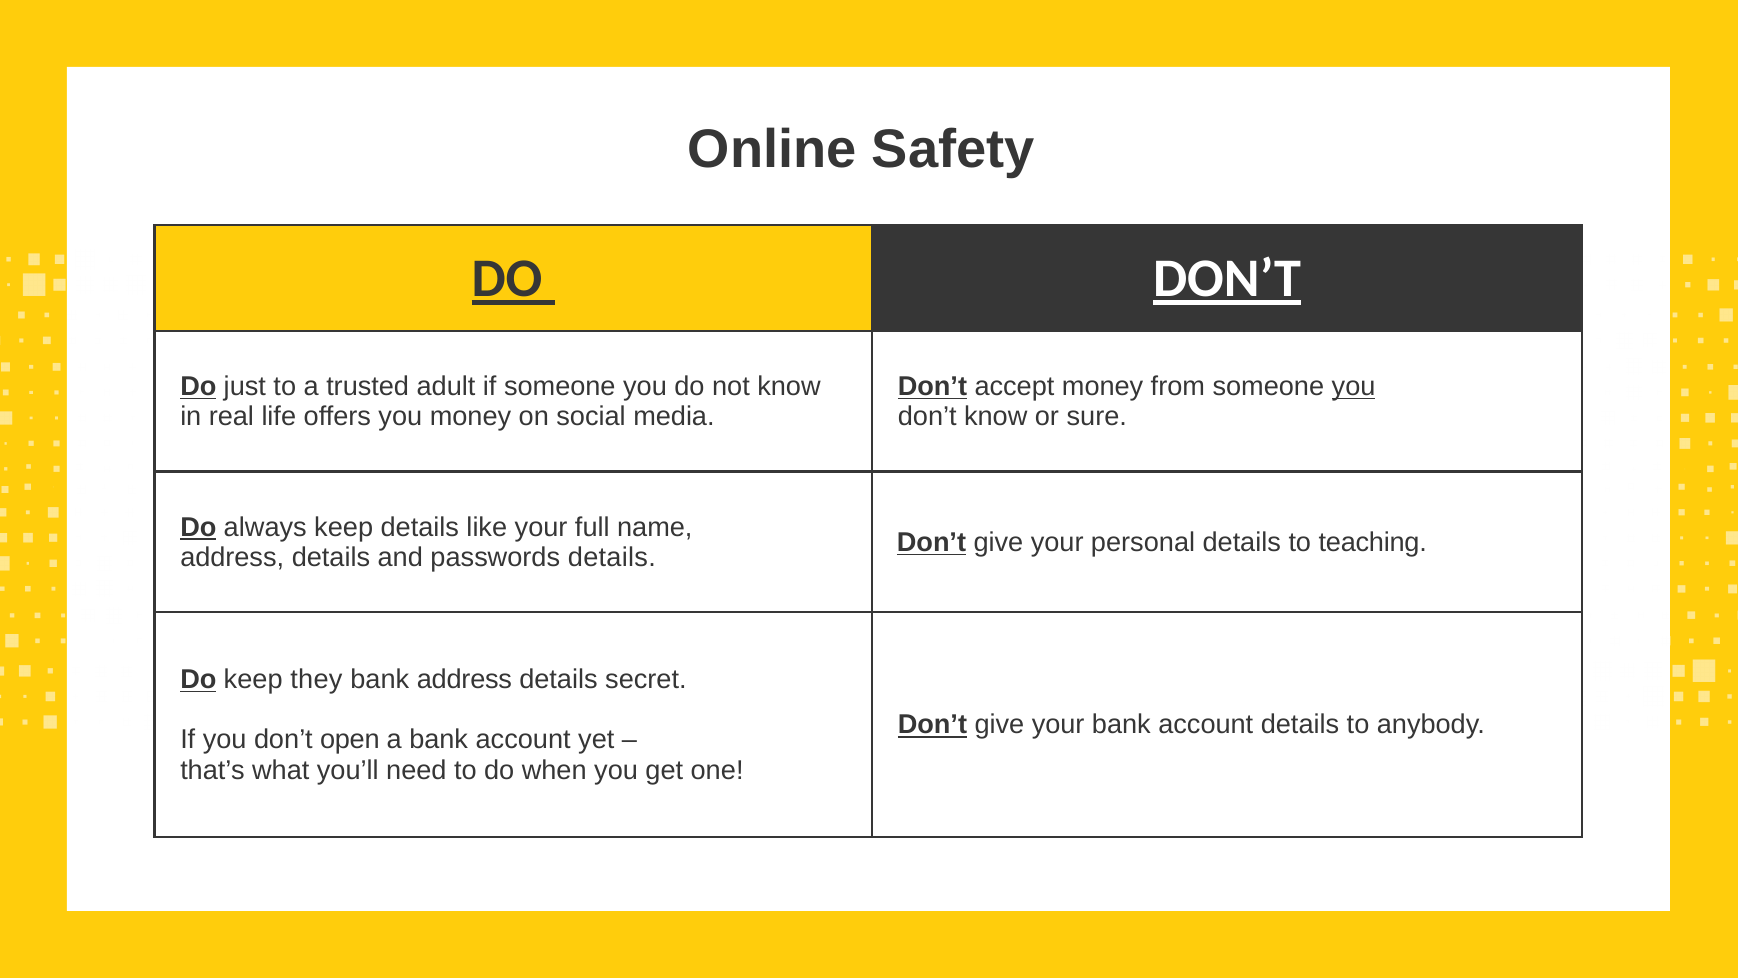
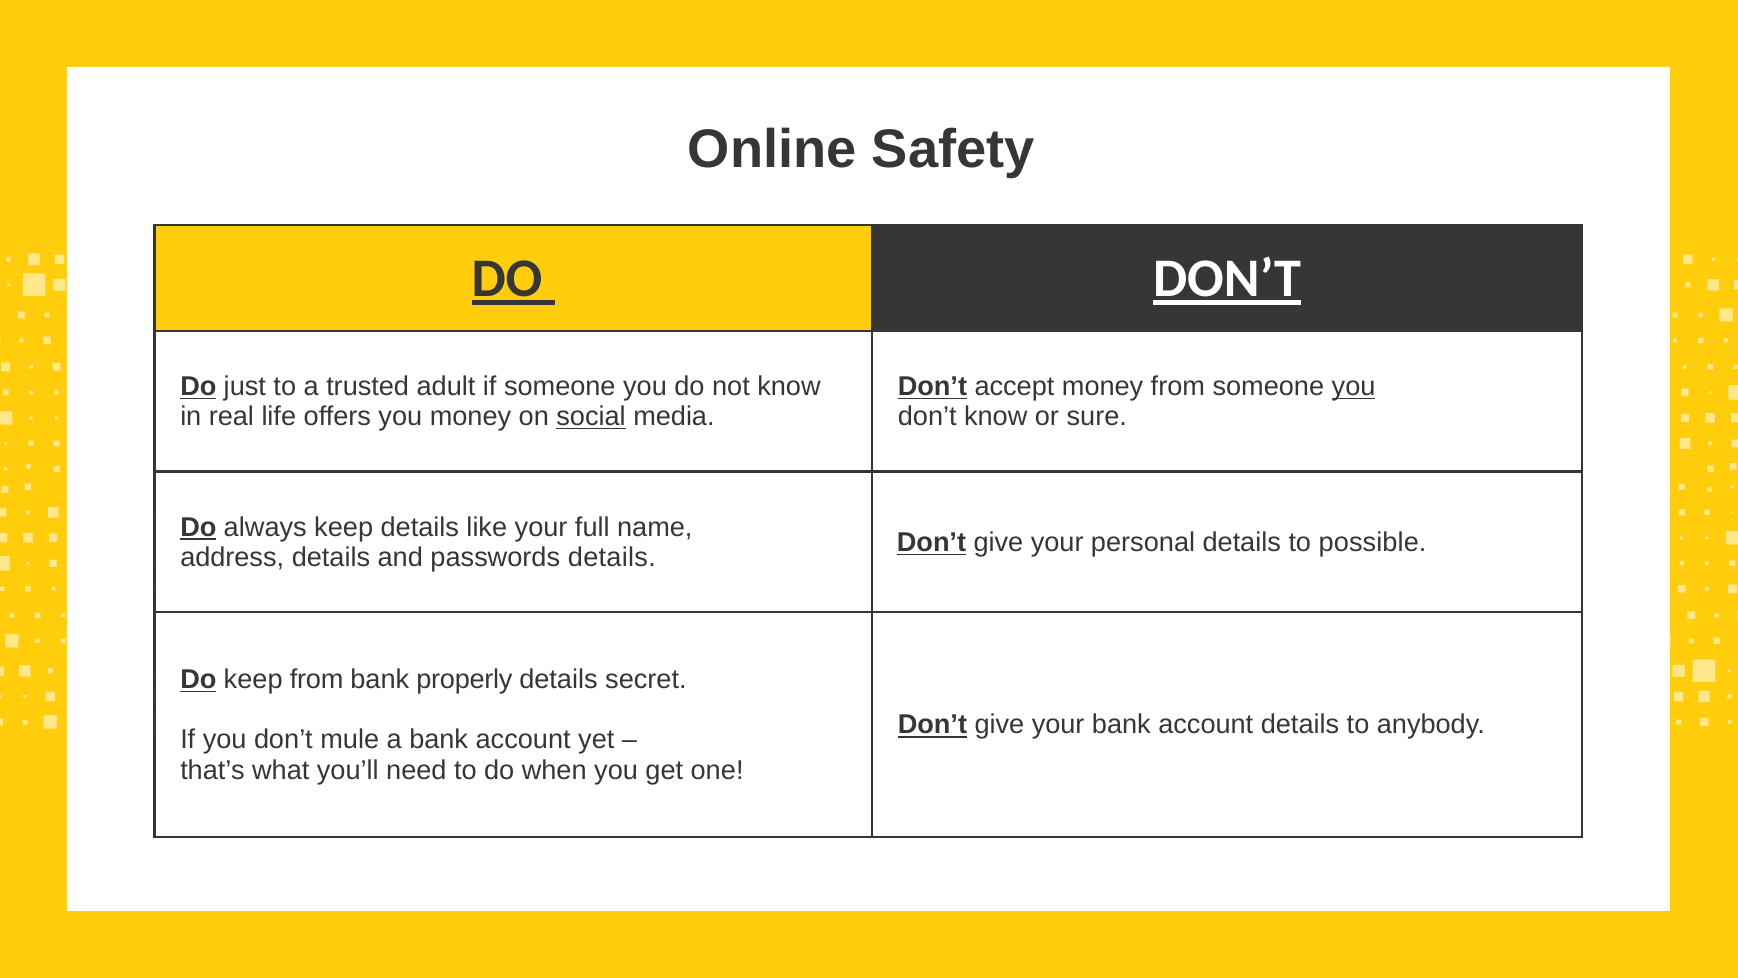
social underline: none -> present
teaching: teaching -> possible
keep they: they -> from
bank address: address -> properly
open: open -> mule
